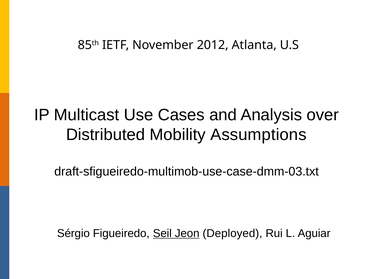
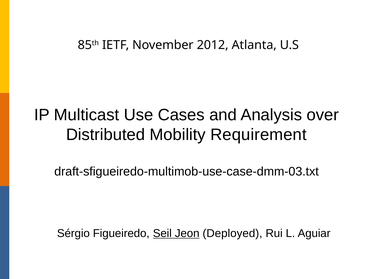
Assumptions: Assumptions -> Requirement
